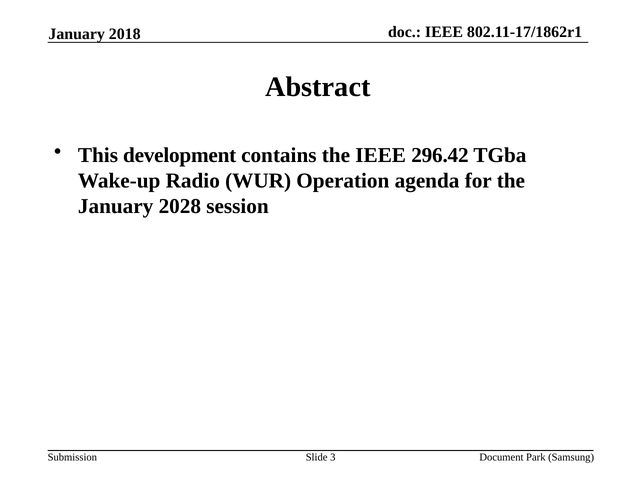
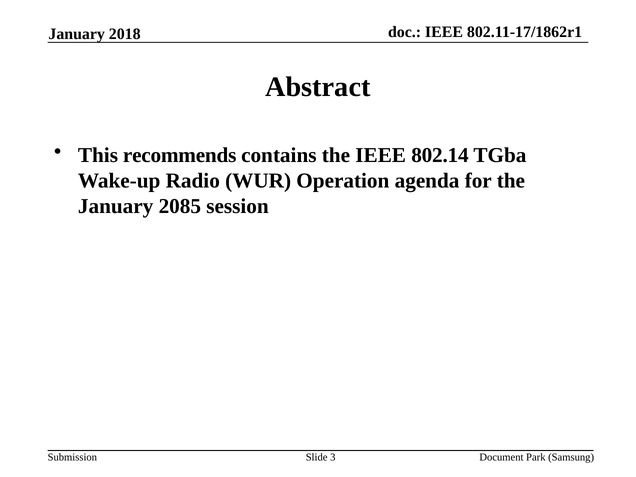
development: development -> recommends
296.42: 296.42 -> 802.14
2028: 2028 -> 2085
